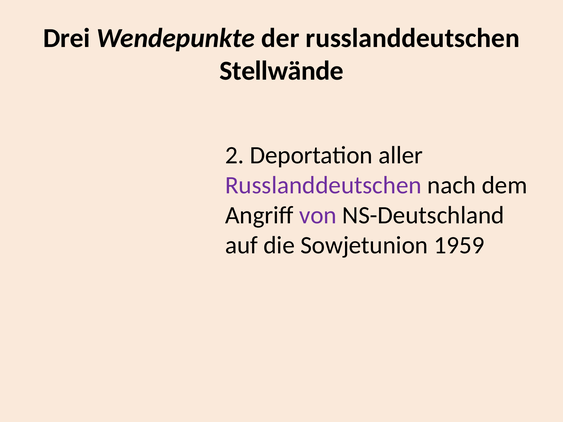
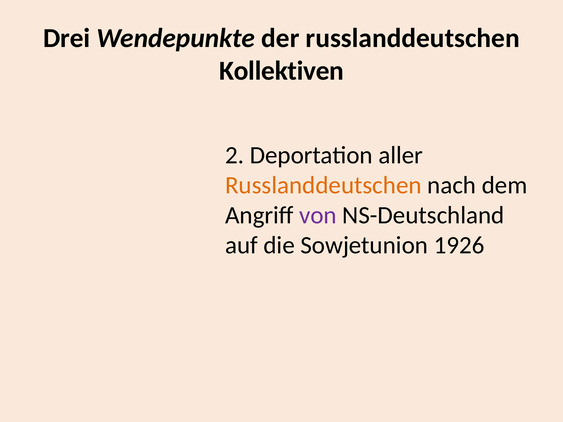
Stellwände: Stellwände -> Kollektiven
Russlanddeutschen at (323, 185) colour: purple -> orange
1959: 1959 -> 1926
